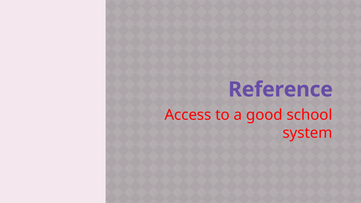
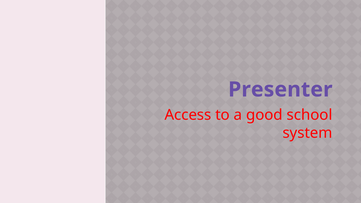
Reference: Reference -> Presenter
